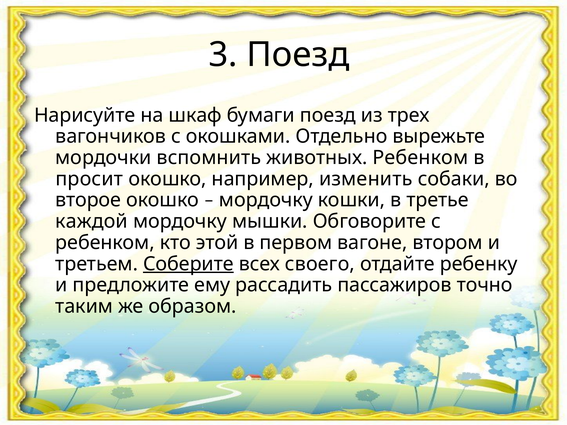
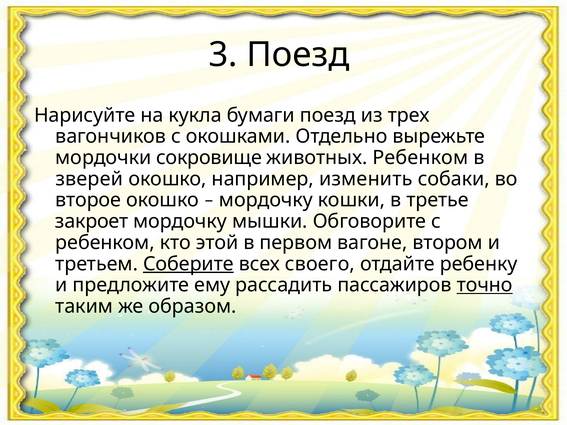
шкаф: шкаф -> кукла
вспомнить: вспомнить -> сокровище
просит: просит -> зверей
каждой: каждой -> закроет
точно underline: none -> present
